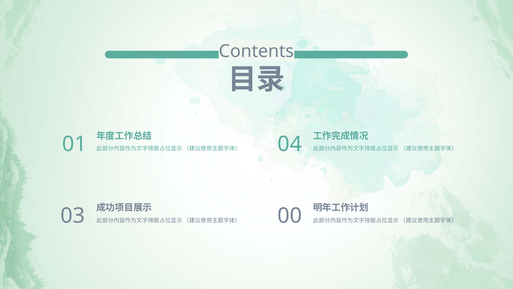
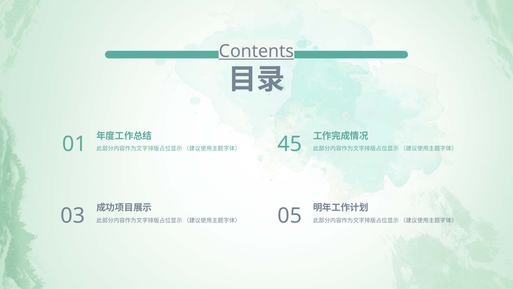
Contents underline: none -> present
04: 04 -> 45
00: 00 -> 05
